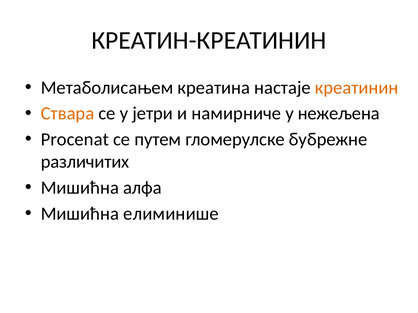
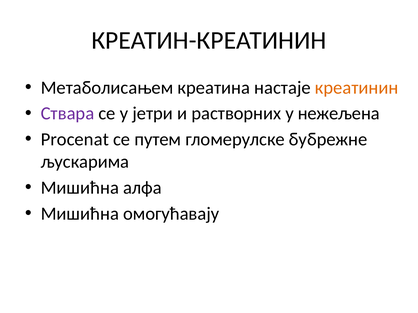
Ствара colour: orange -> purple
намирниче: намирниче -> растворних
различитих: различитих -> љускарима
елиминише: елиминише -> омогућавају
